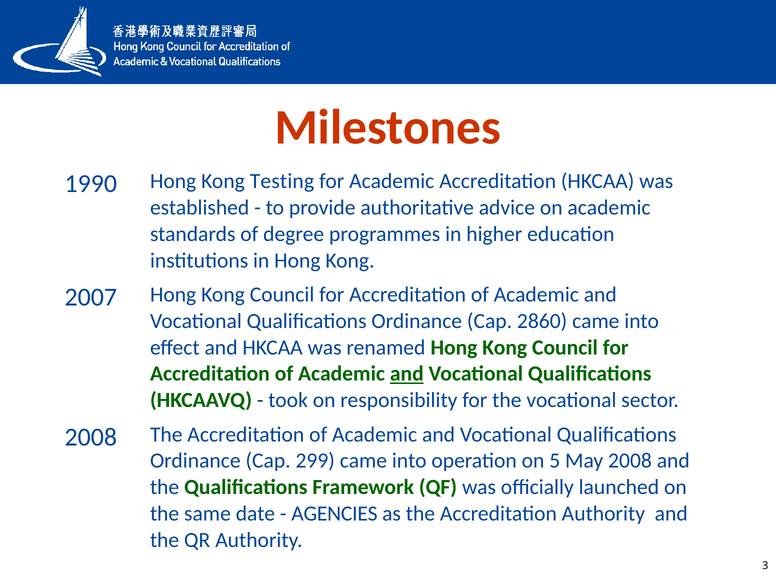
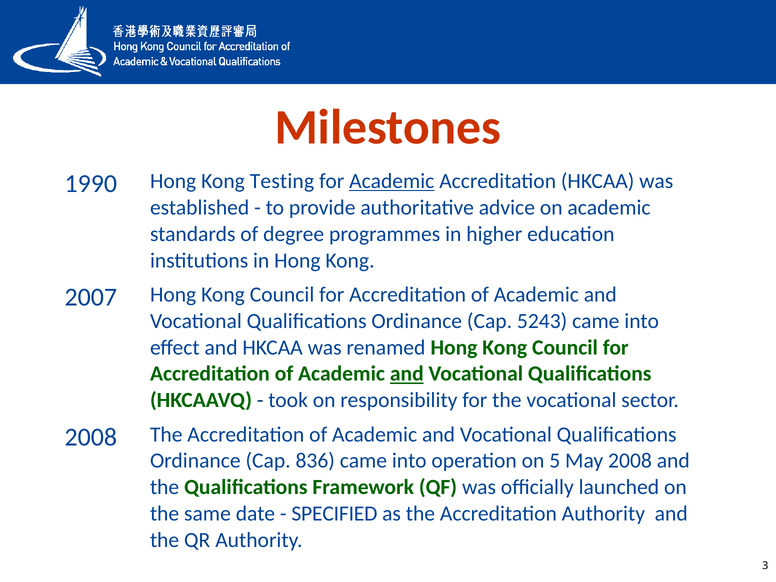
Academic at (392, 181) underline: none -> present
2860: 2860 -> 5243
299: 299 -> 836
AGENCIES: AGENCIES -> SPECIFIED
